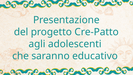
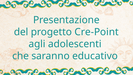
Cre-Patto: Cre-Patto -> Cre-Point
